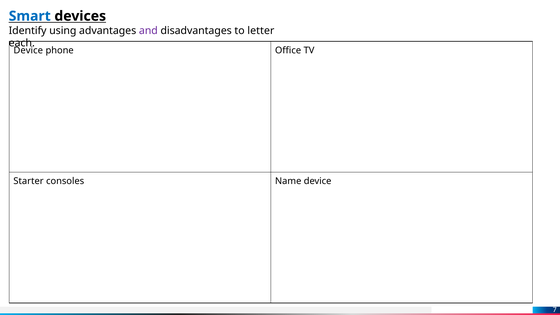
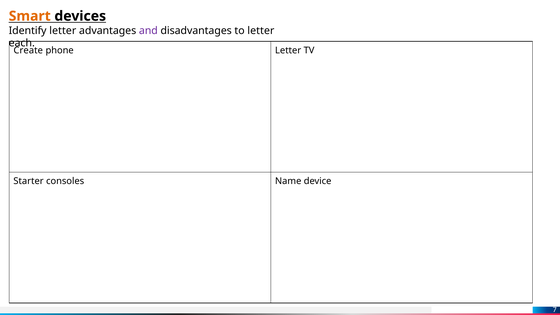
Smart colour: blue -> orange
Identify using: using -> letter
Device at (28, 50): Device -> Create
phone Office: Office -> Letter
